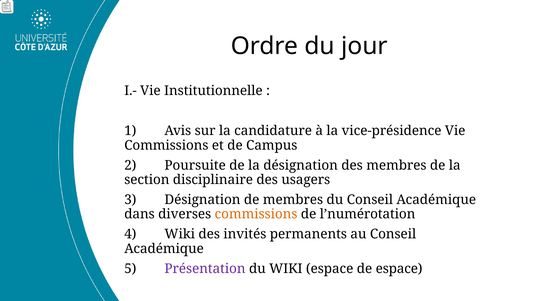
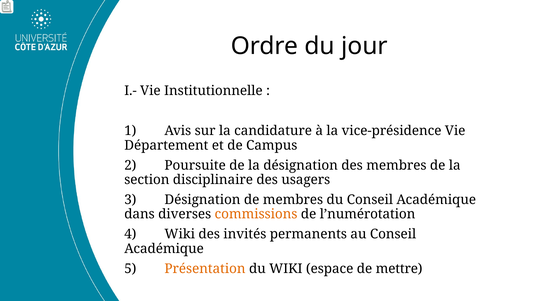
Commissions at (166, 146): Commissions -> Département
Présentation colour: purple -> orange
de espace: espace -> mettre
